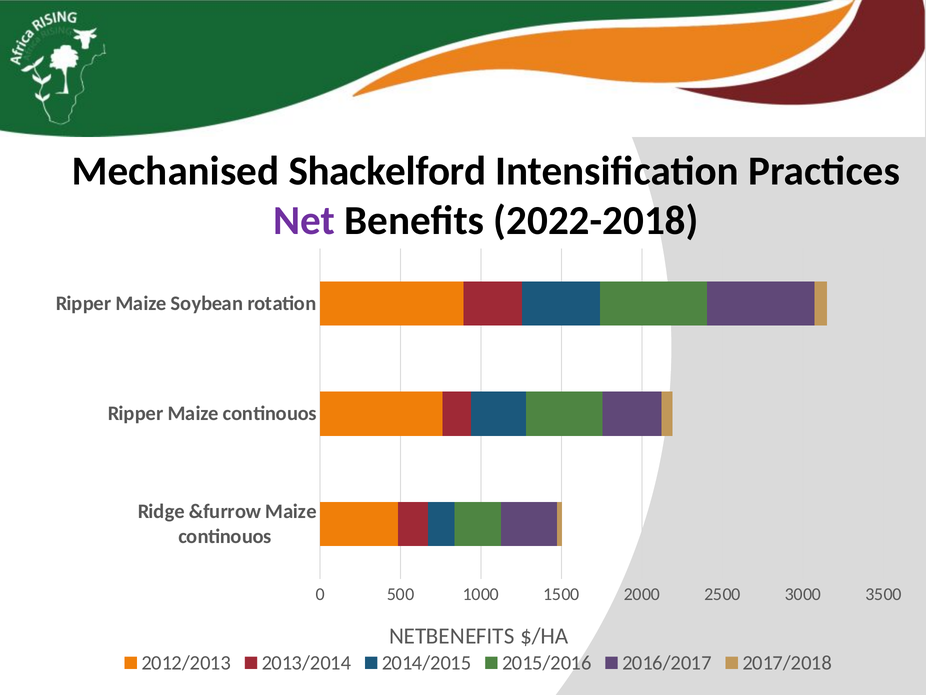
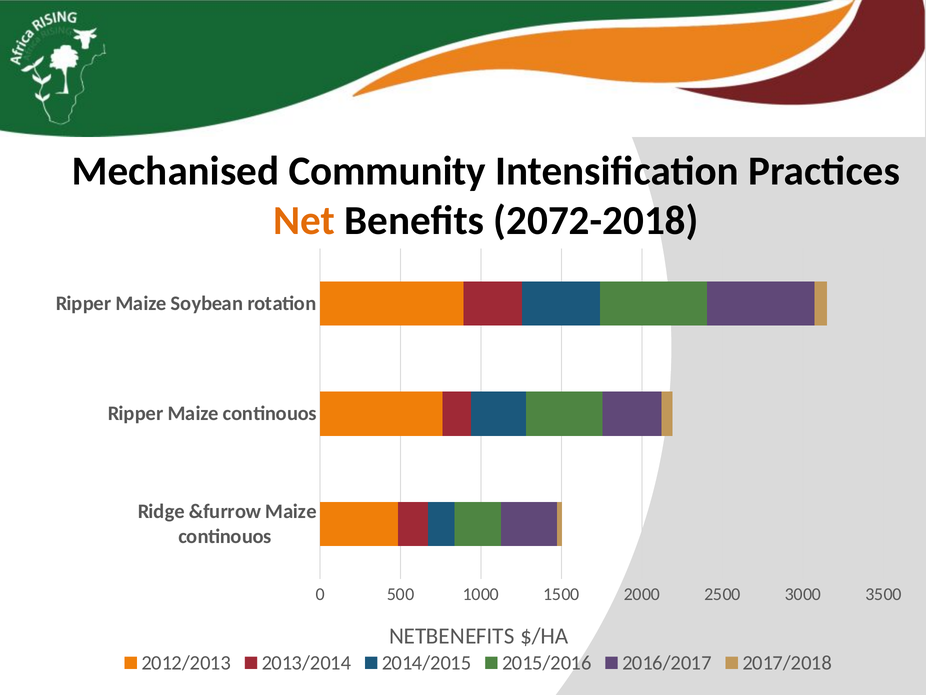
Shackelford: Shackelford -> Community
Net colour: purple -> orange
2022-2018: 2022-2018 -> 2072-2018
